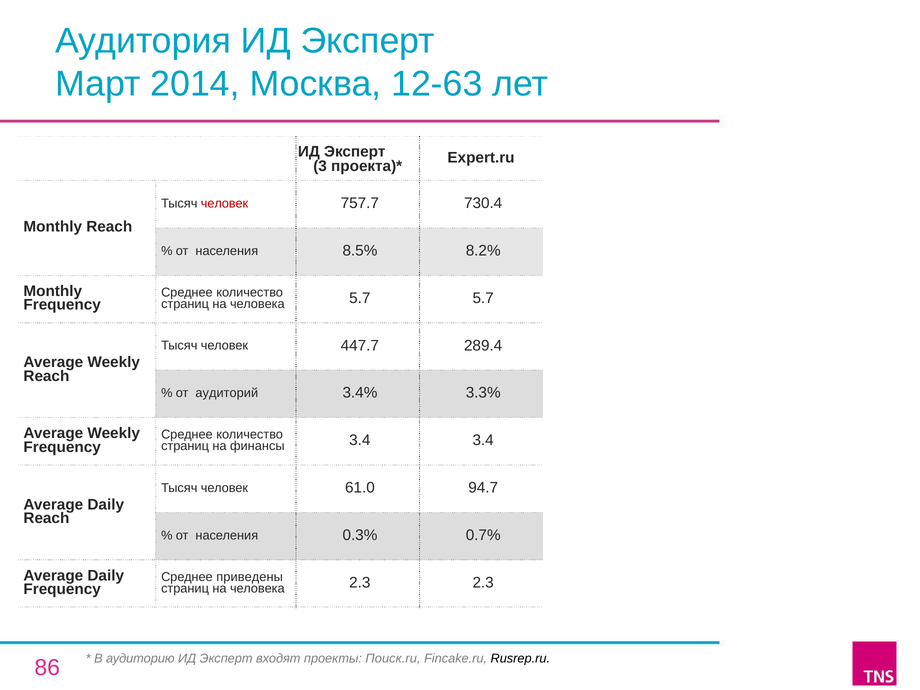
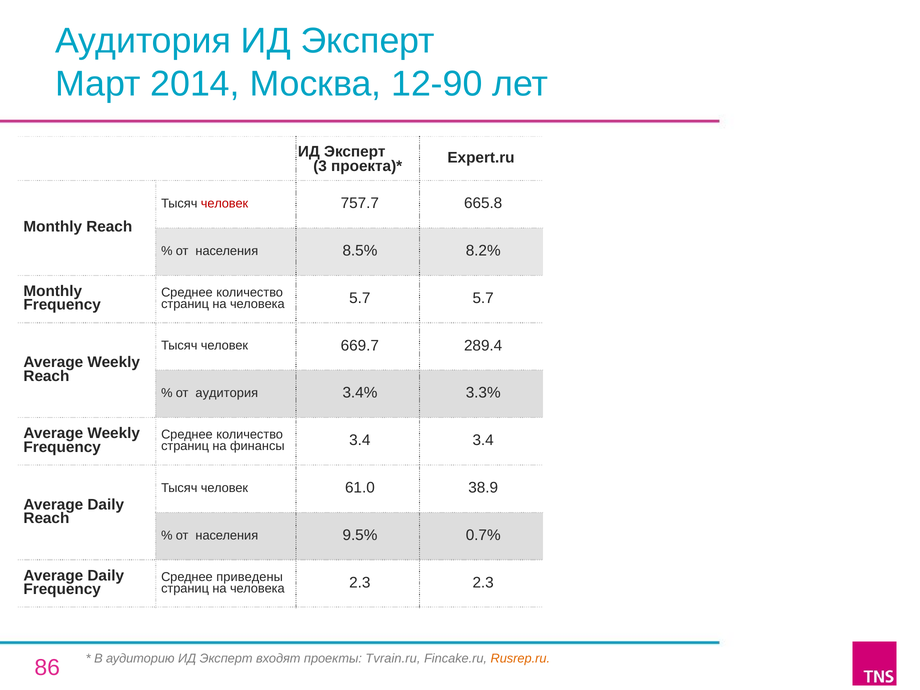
12-63: 12-63 -> 12-90
730.4: 730.4 -> 665.8
447.7: 447.7 -> 669.7
от аудиторий: аудиторий -> аудитория
94.7: 94.7 -> 38.9
0.3%: 0.3% -> 9.5%
Поиск.ru: Поиск.ru -> Tvrain.ru
Rusrep.ru colour: black -> orange
